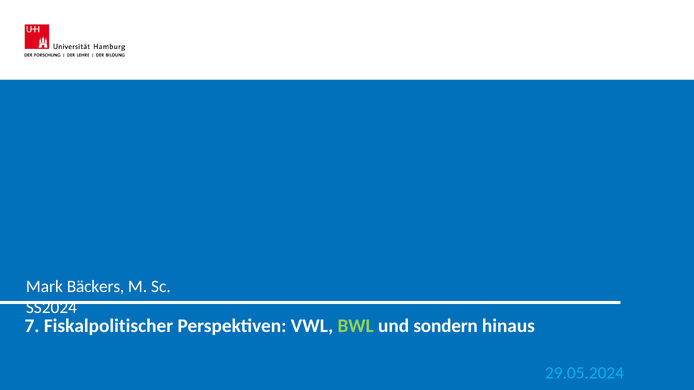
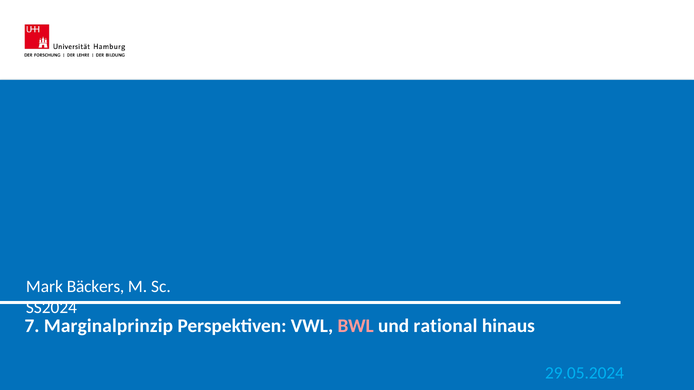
Fiskalpolitischer: Fiskalpolitischer -> Marginalprinzip
BWL colour: light green -> pink
sondern: sondern -> rational
